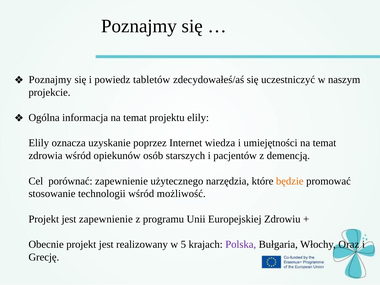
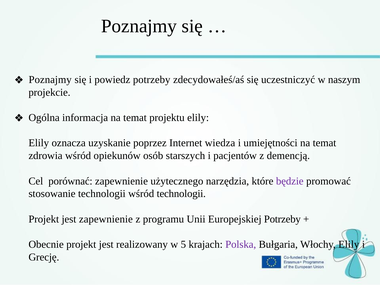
powiedz tabletów: tabletów -> potrzeby
będzie colour: orange -> purple
wśród możliwość: możliwość -> technologii
Europejskiej Zdrowiu: Zdrowiu -> Potrzeby
Włochy Oraz: Oraz -> Elily
